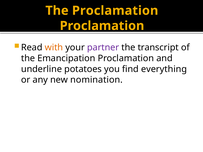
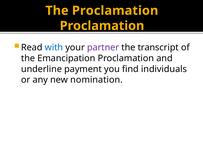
with colour: orange -> blue
potatoes: potatoes -> payment
everything: everything -> individuals
